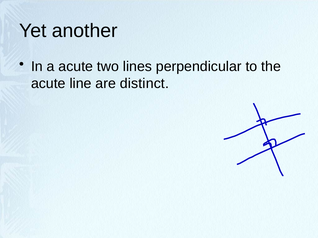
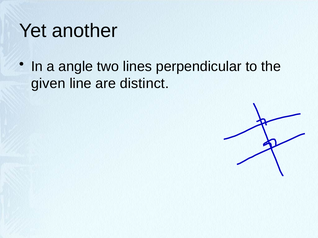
a acute: acute -> angle
acute at (48, 84): acute -> given
